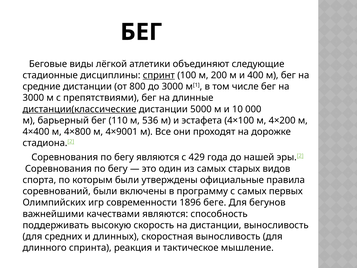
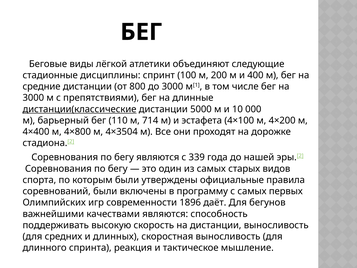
спринт underline: present -> none
536: 536 -> 714
4×9001: 4×9001 -> 4×3504
429: 429 -> 339
беге: беге -> даёт
